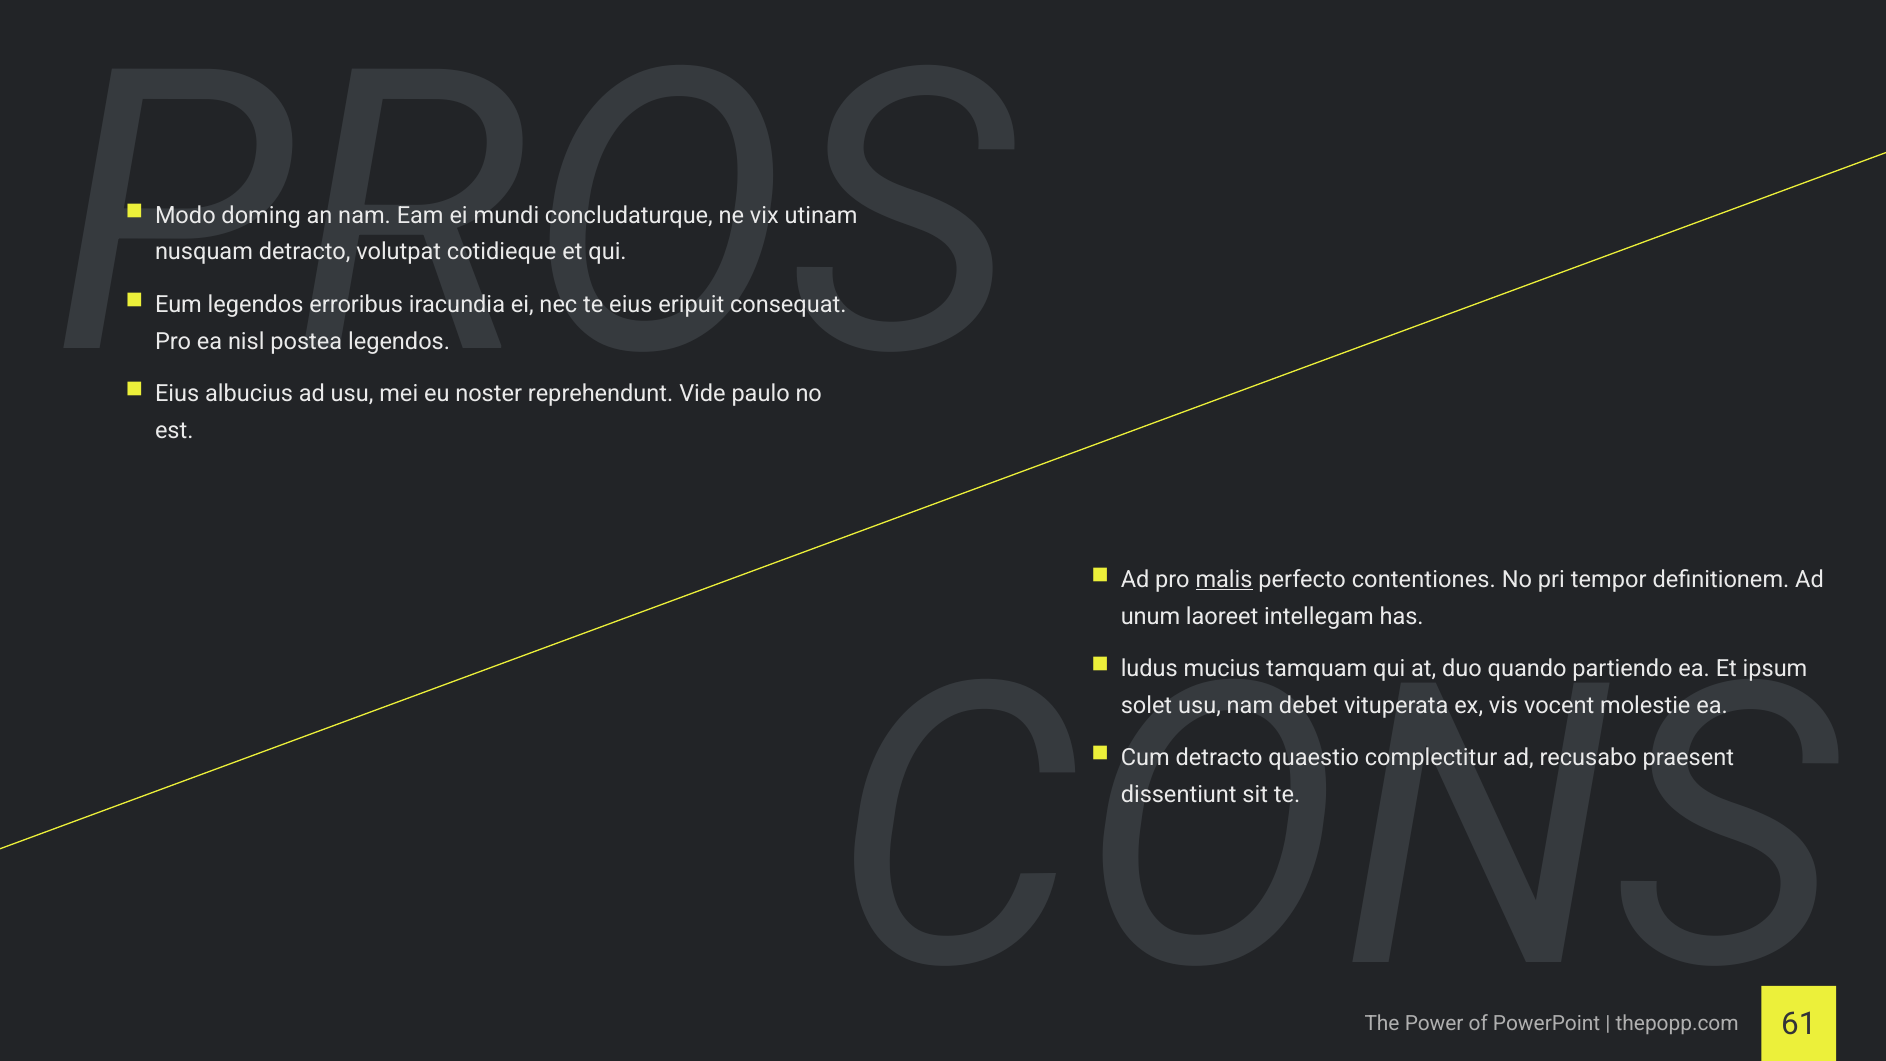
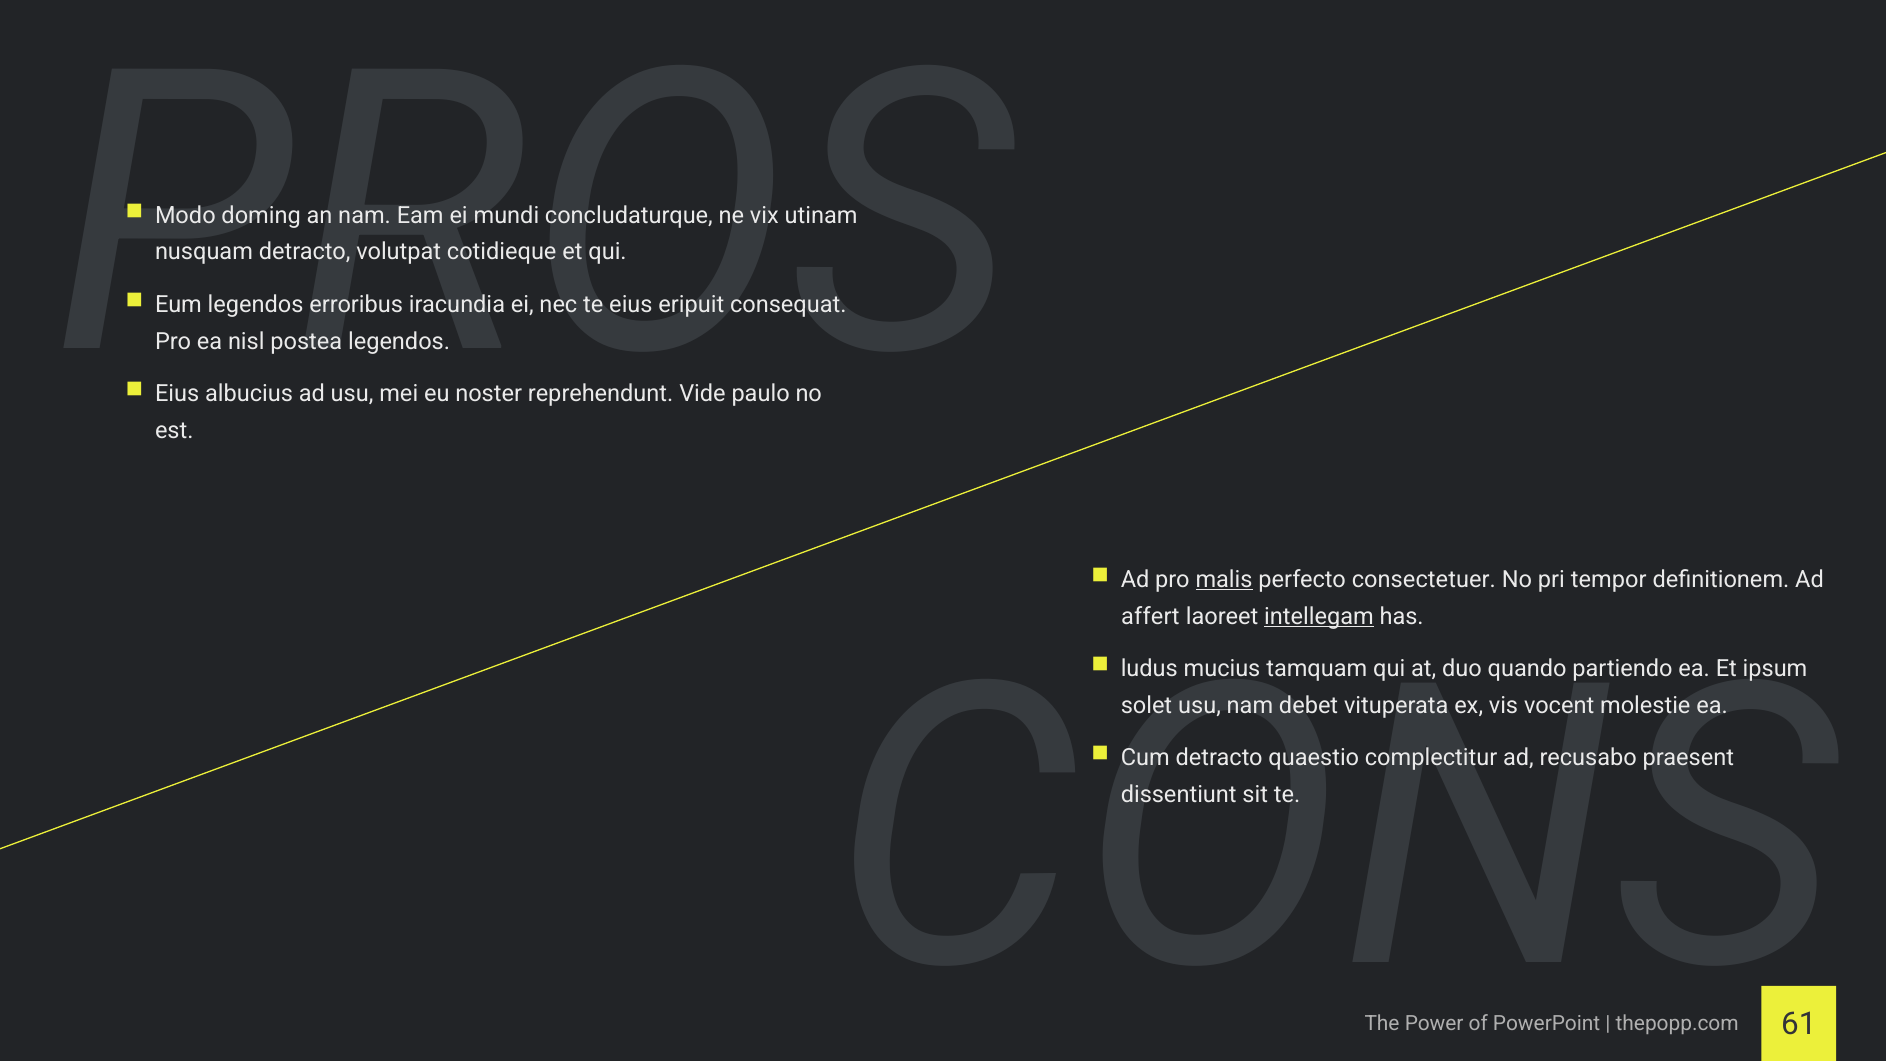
contentiones: contentiones -> consectetuer
unum: unum -> affert
intellegam underline: none -> present
